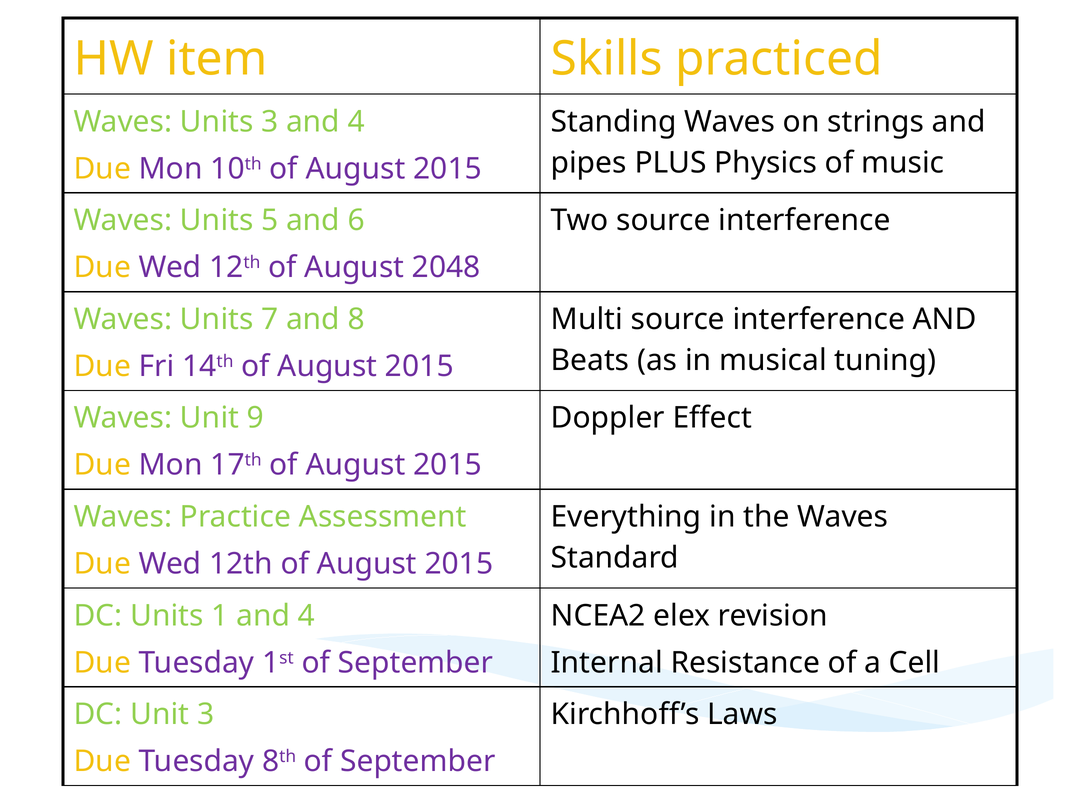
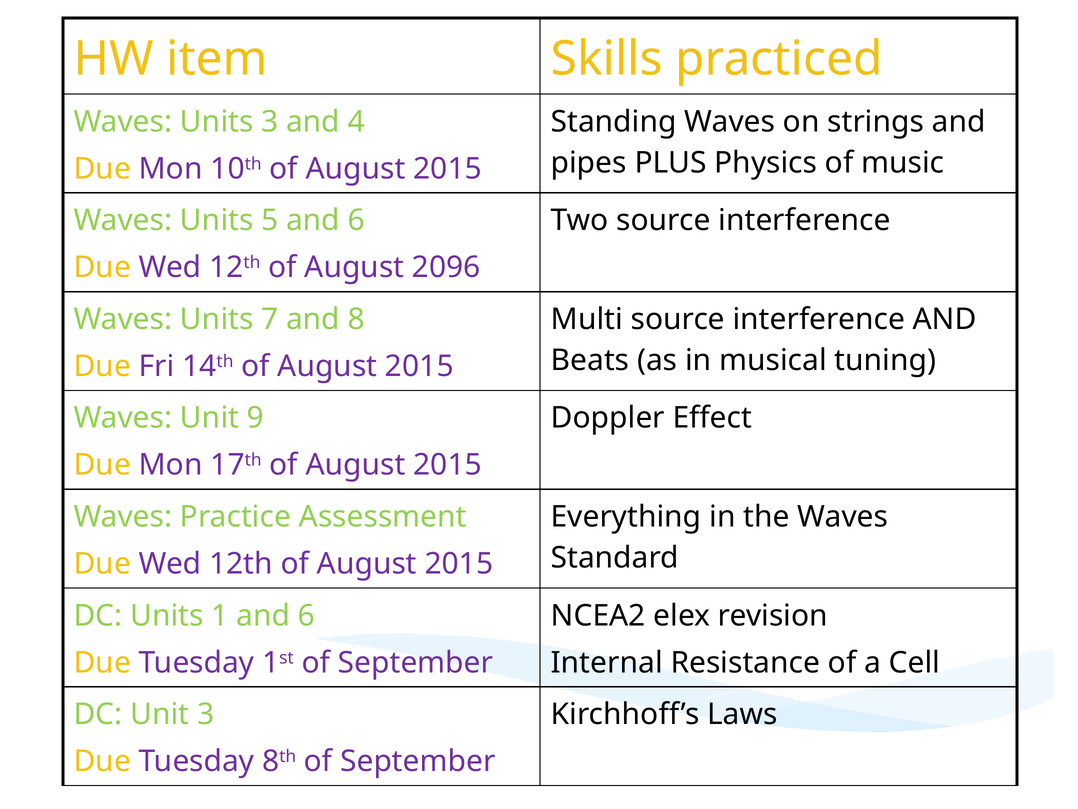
2048: 2048 -> 2096
1 and 4: 4 -> 6
